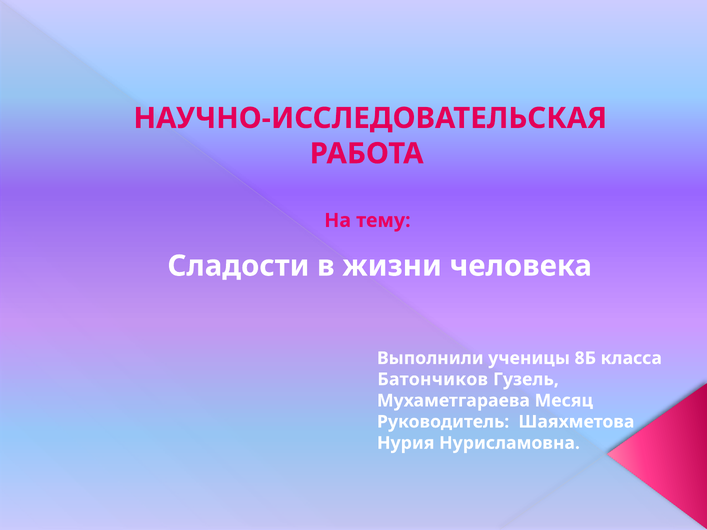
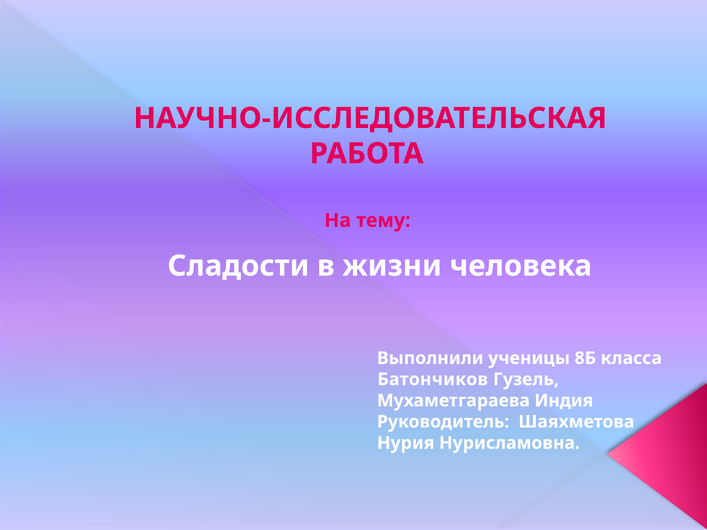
Месяц: Месяц -> Индия
